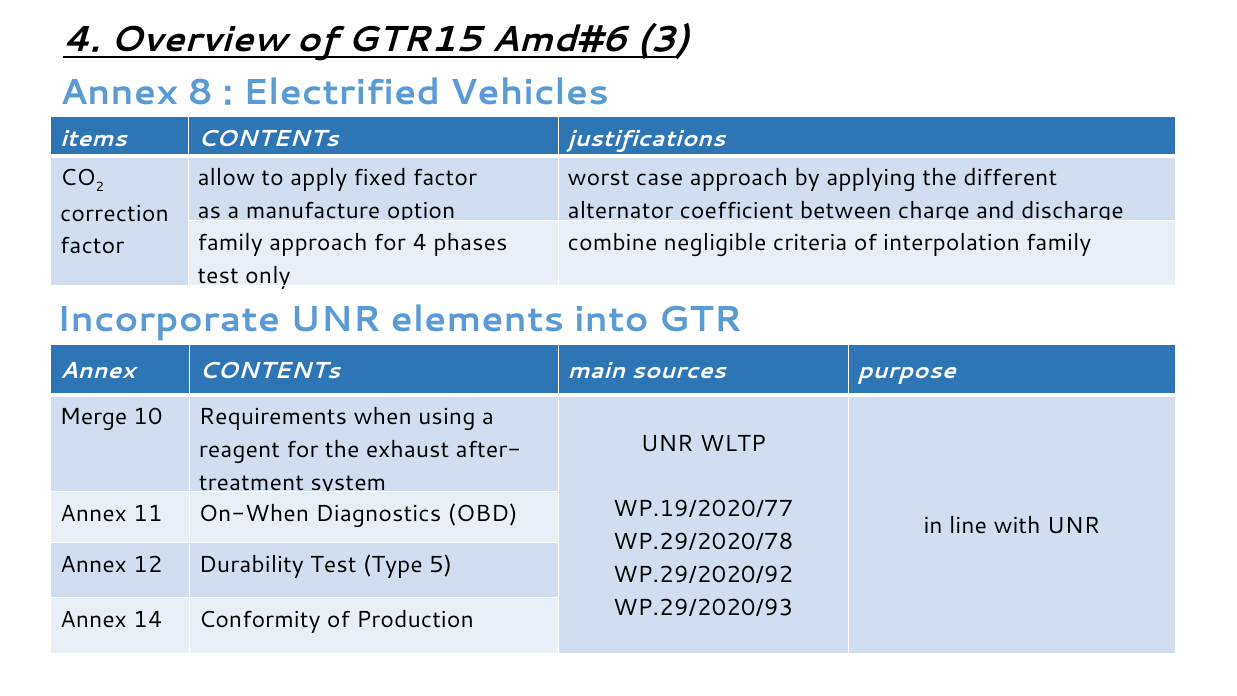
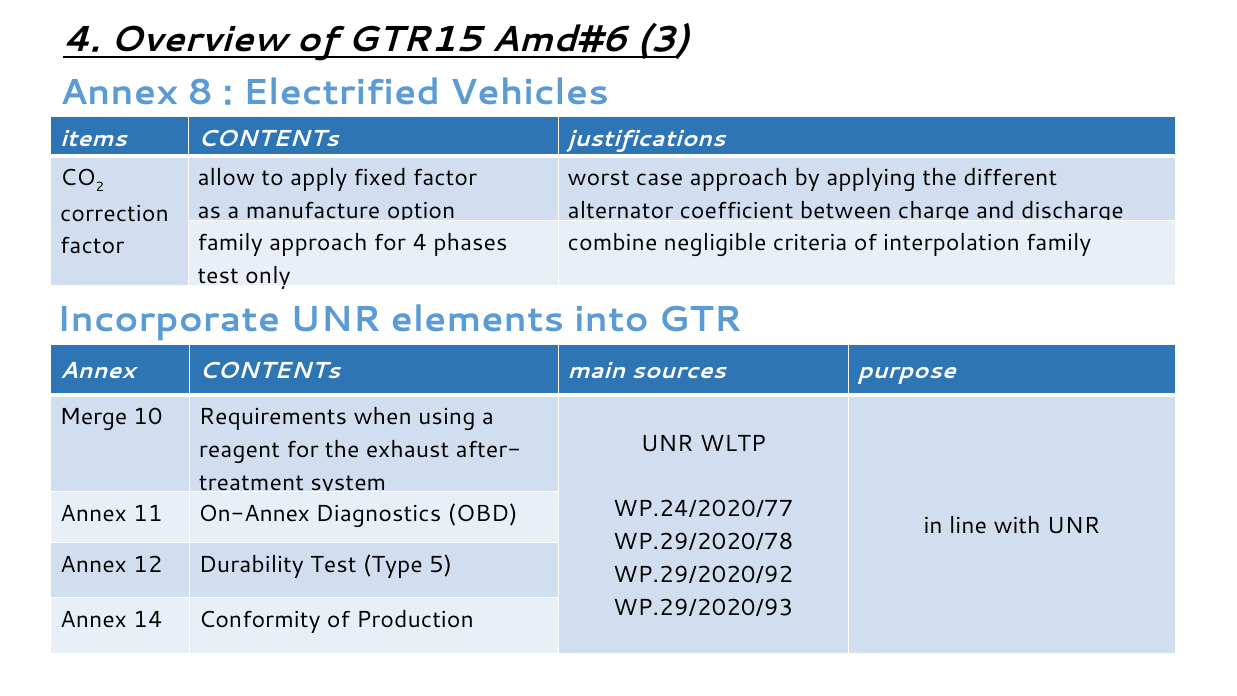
WP.19/2020/77: WP.19/2020/77 -> WP.24/2020/77
On-When: On-When -> On-Annex
